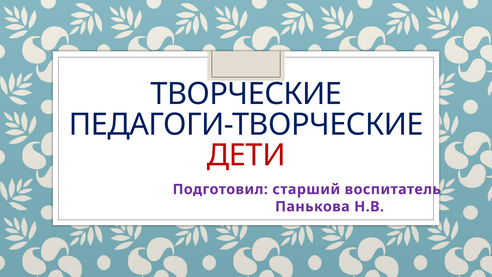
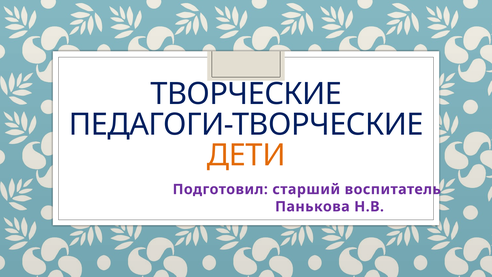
ДЕТИ colour: red -> orange
